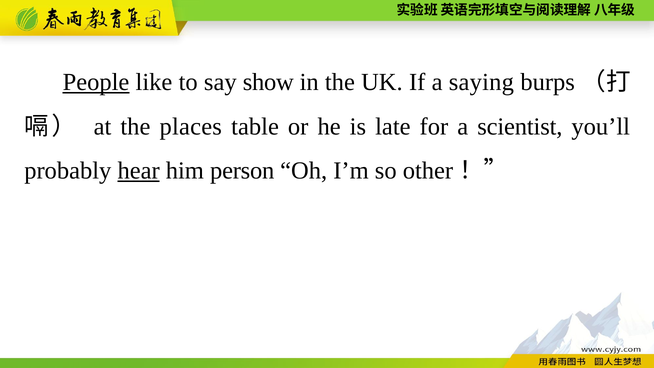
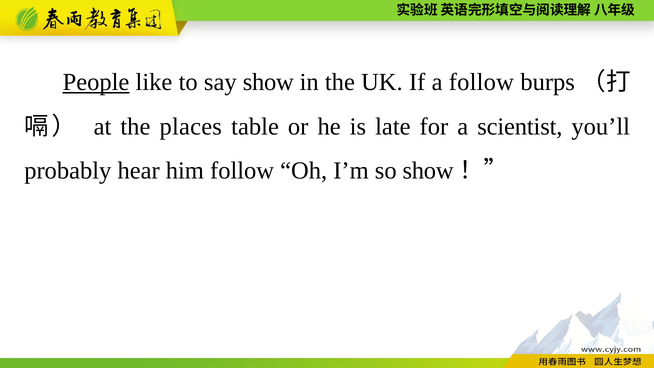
a saying: saying -> follow
hear underline: present -> none
him person: person -> follow
so other: other -> show
